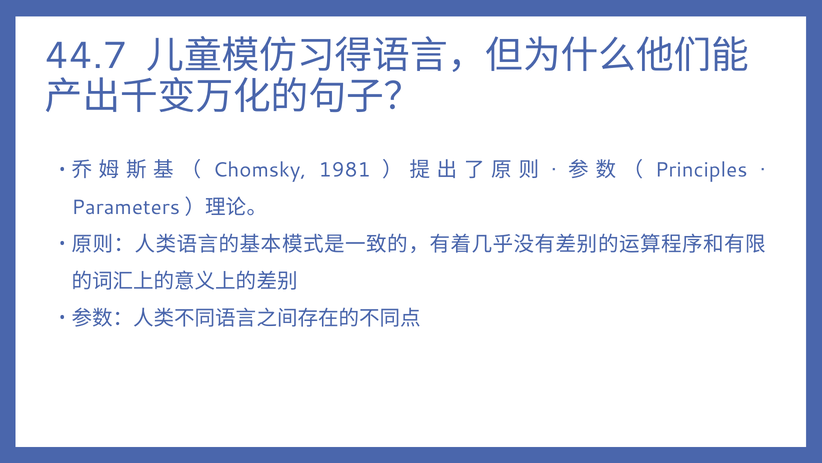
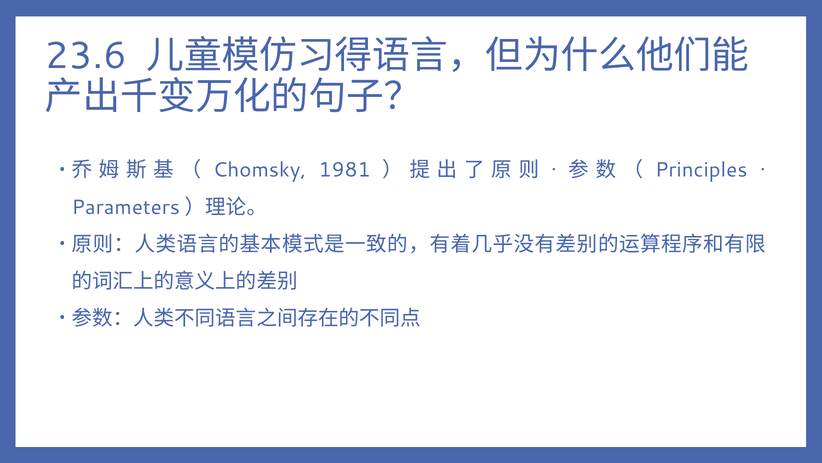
44.7: 44.7 -> 23.6
